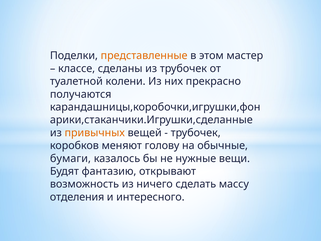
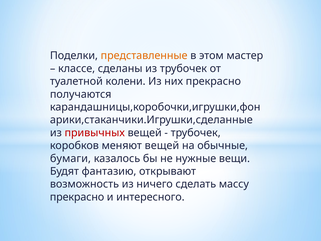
привычных colour: orange -> red
меняют голову: голову -> вещей
отделения at (77, 197): отделения -> прекрасно
